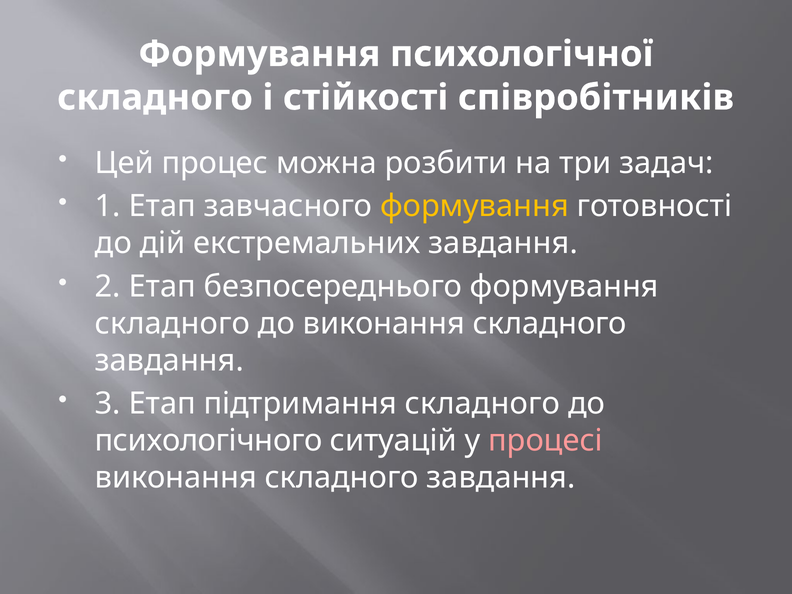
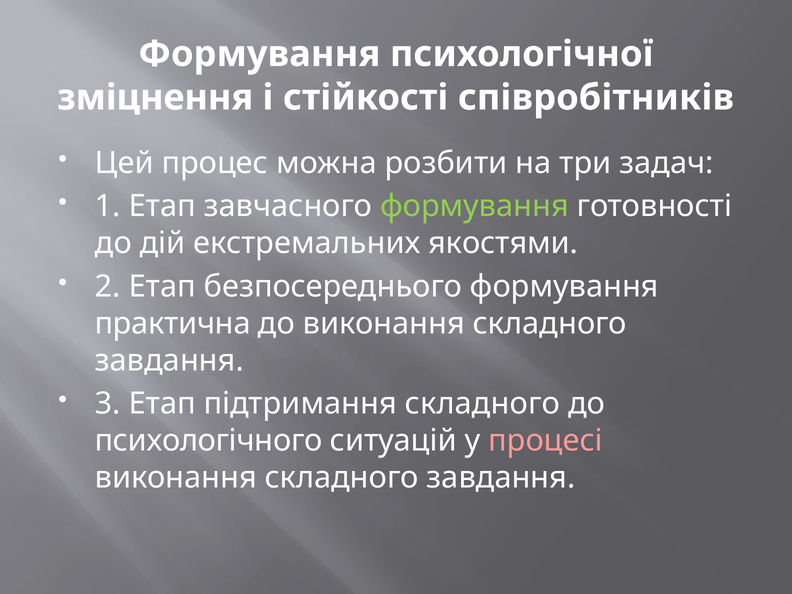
складного at (155, 98): складного -> зміцнення
формування at (475, 206) colour: yellow -> light green
екстремальних завдання: завдання -> якостями
складного at (172, 323): складного -> практична
